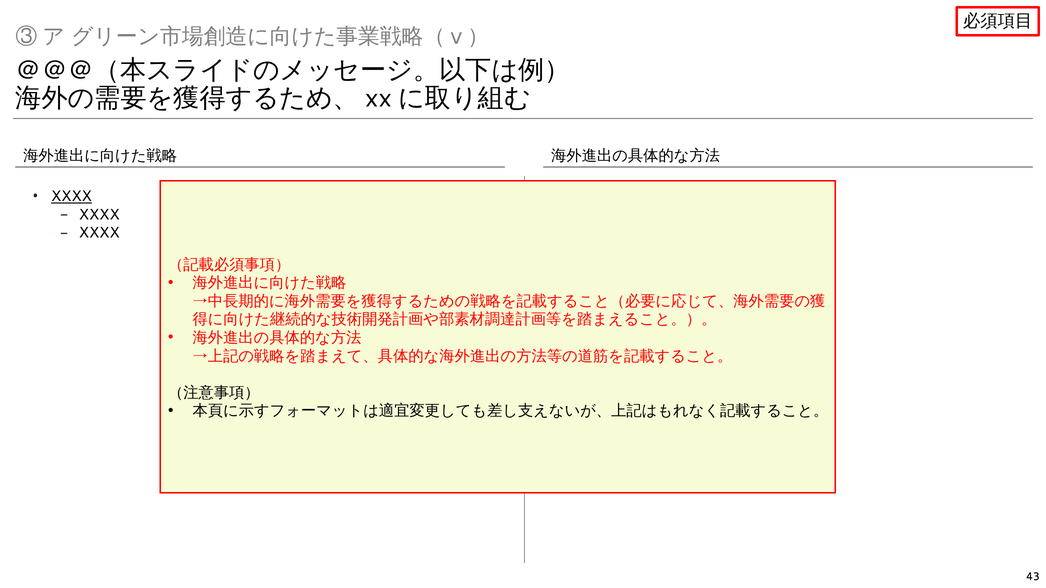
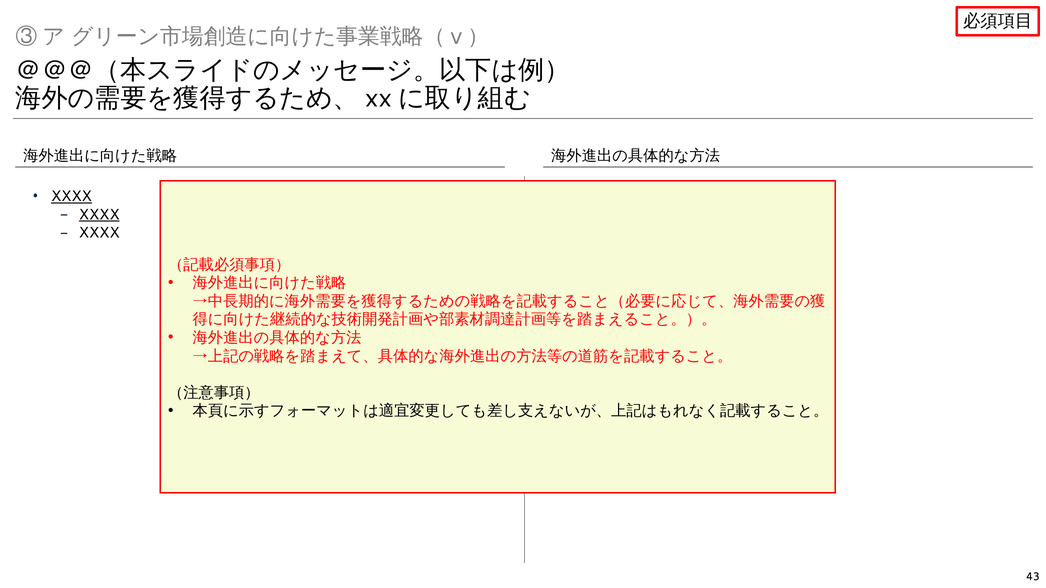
XXXX at (99, 215) underline: none -> present
